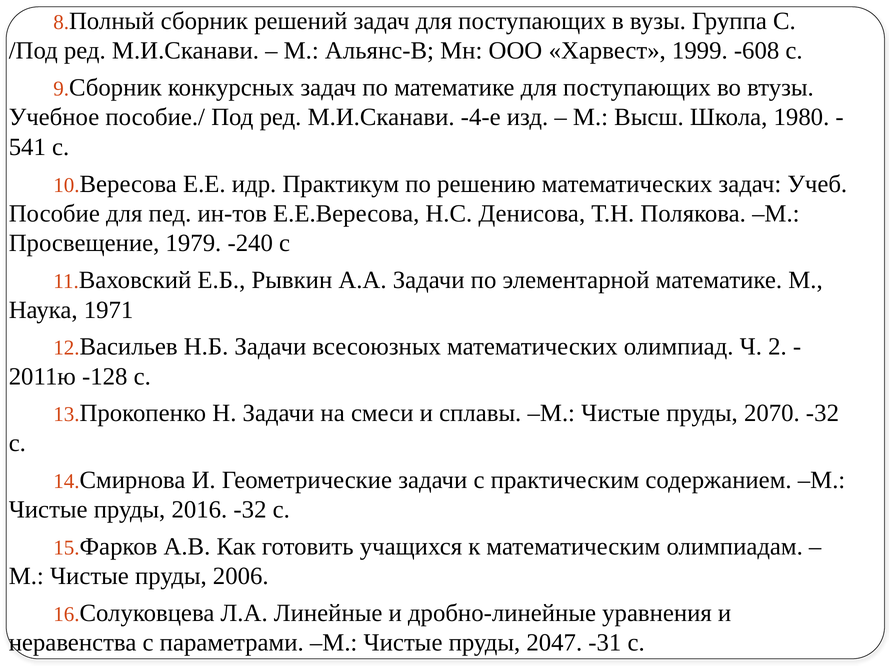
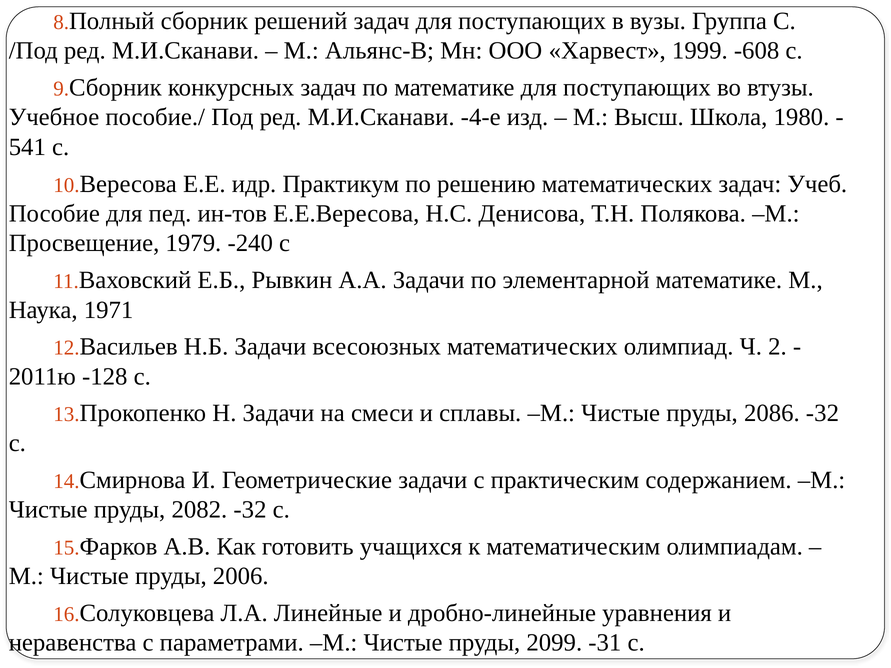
2070: 2070 -> 2086
2016: 2016 -> 2082
2047: 2047 -> 2099
